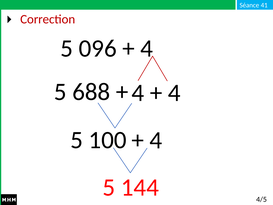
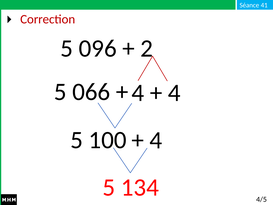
4 at (147, 48): 4 -> 2
688: 688 -> 066
144: 144 -> 134
